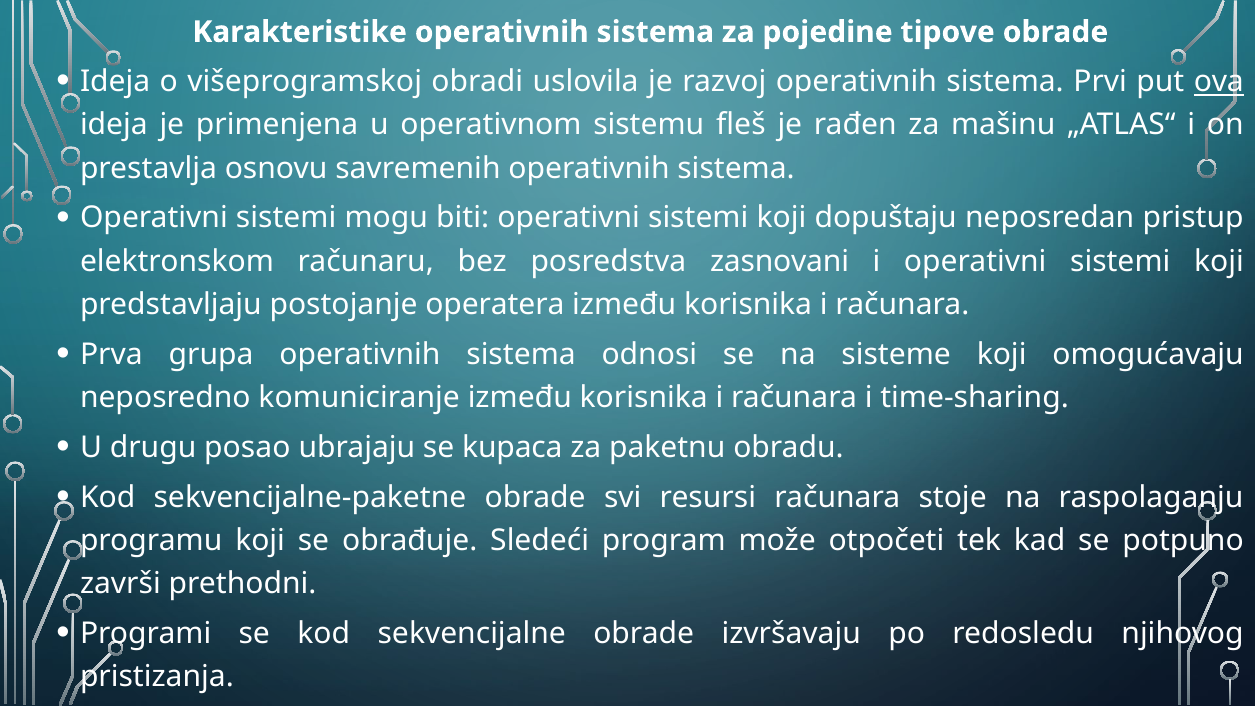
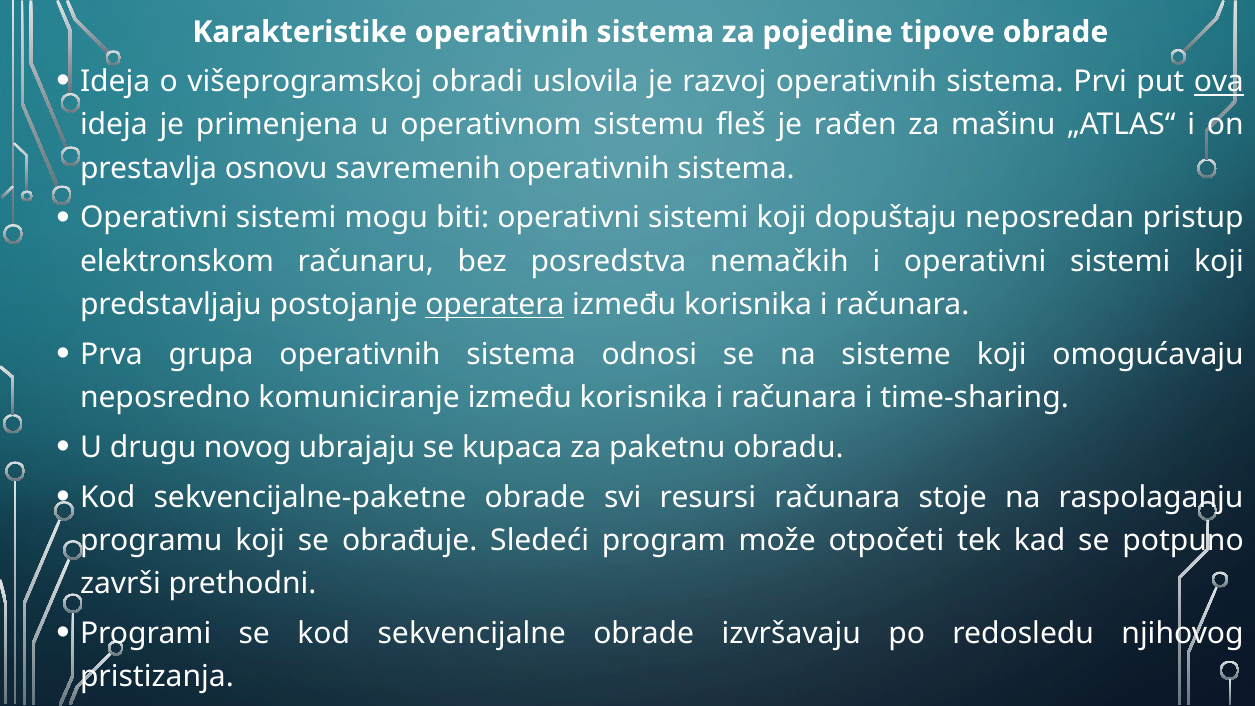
zasnovani: zasnovani -> nemačkih
operatera underline: none -> present
posao: posao -> novog
